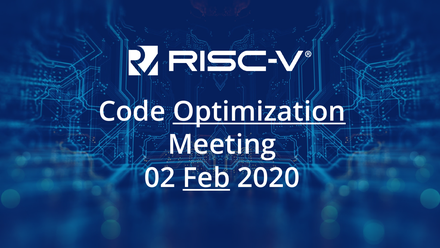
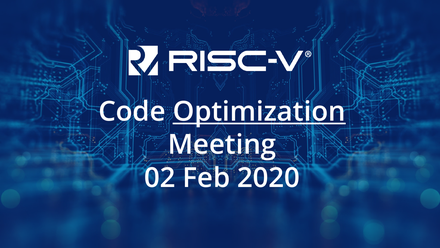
Feb underline: present -> none
